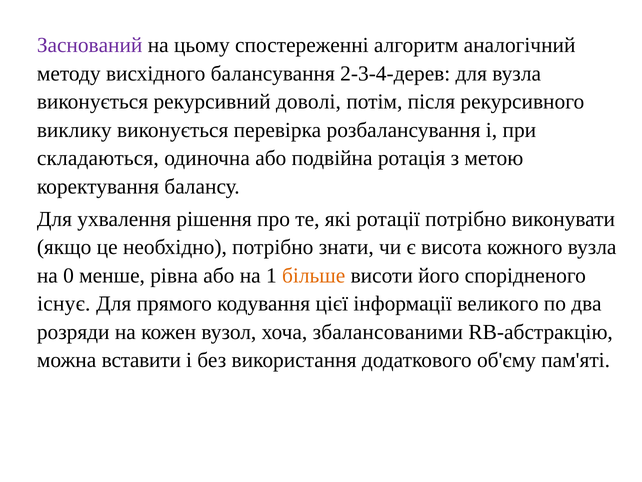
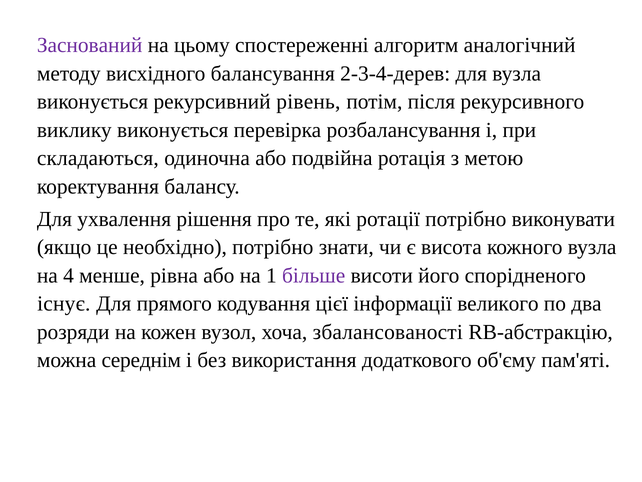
доволі: доволі -> рівень
0: 0 -> 4
більше colour: orange -> purple
збалансованими: збалансованими -> збалансованості
вставити: вставити -> середнім
